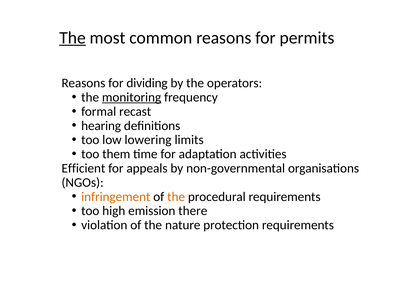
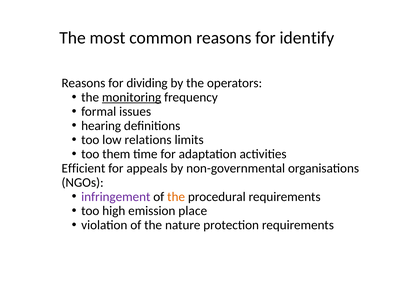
The at (72, 38) underline: present -> none
permits: permits -> identify
recast: recast -> issues
lowering: lowering -> relations
infringement colour: orange -> purple
there: there -> place
